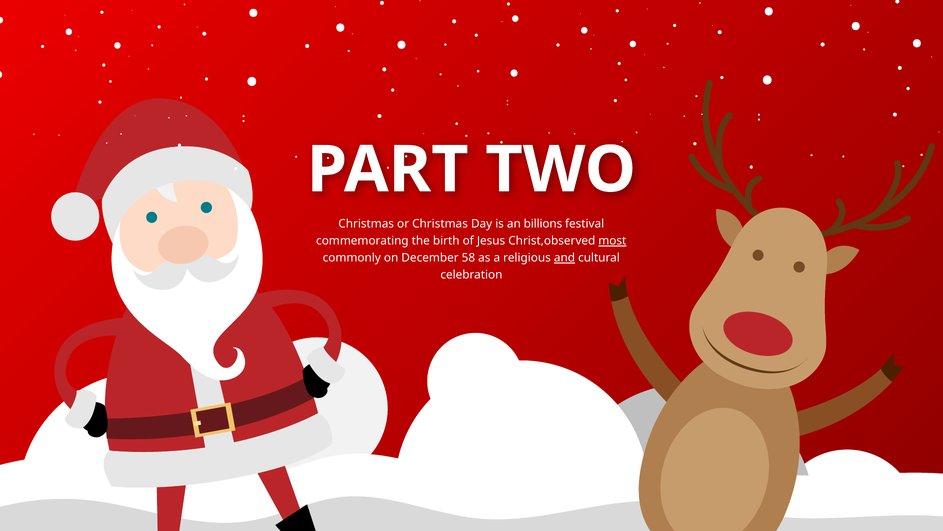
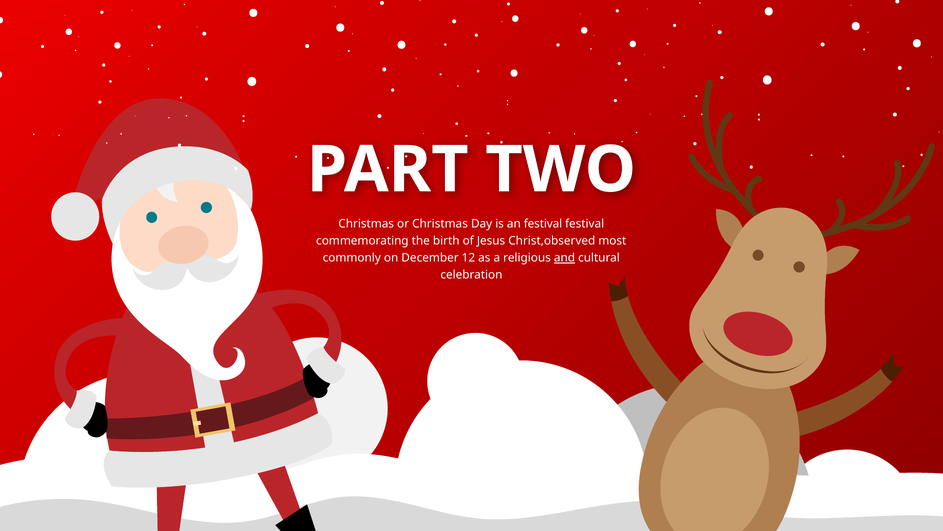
an billions: billions -> festival
most underline: present -> none
58: 58 -> 12
